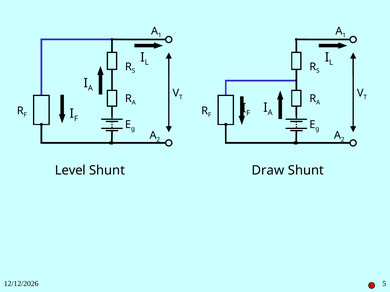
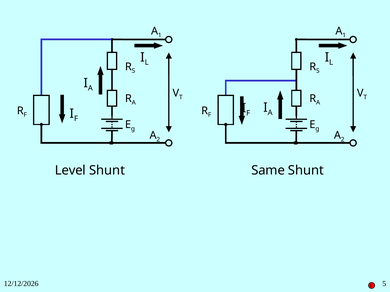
Draw: Draw -> Same
